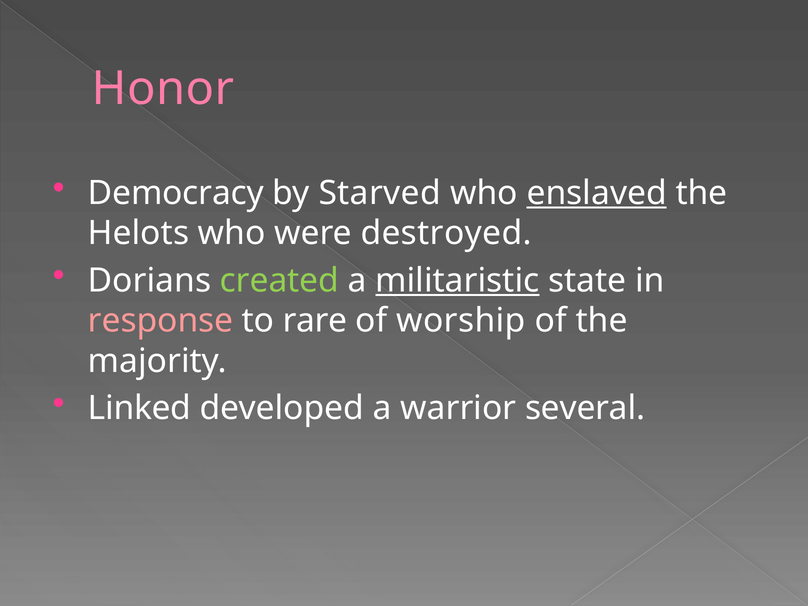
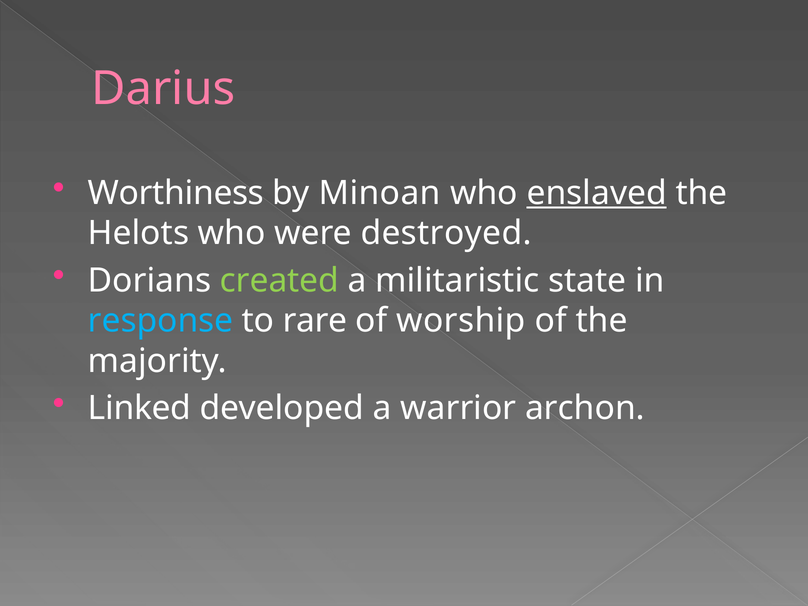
Honor: Honor -> Darius
Democracy: Democracy -> Worthiness
Starved: Starved -> Minoan
militaristic underline: present -> none
response colour: pink -> light blue
several: several -> archon
